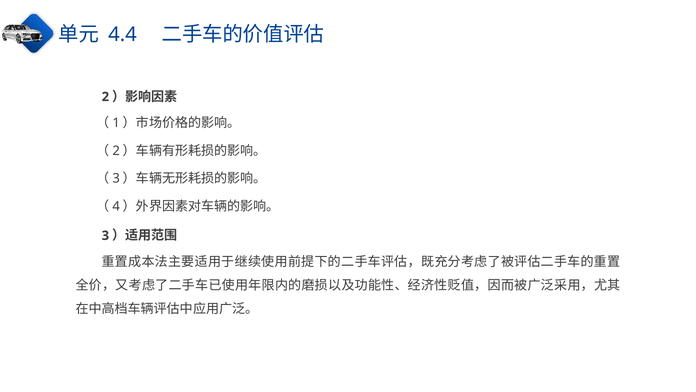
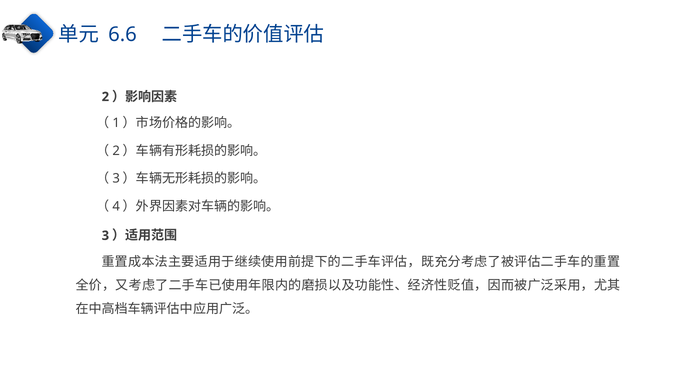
4.4: 4.4 -> 6.6
